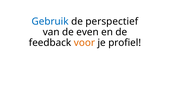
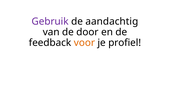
Gebruik colour: blue -> purple
perspectief: perspectief -> aandachtig
even: even -> door
